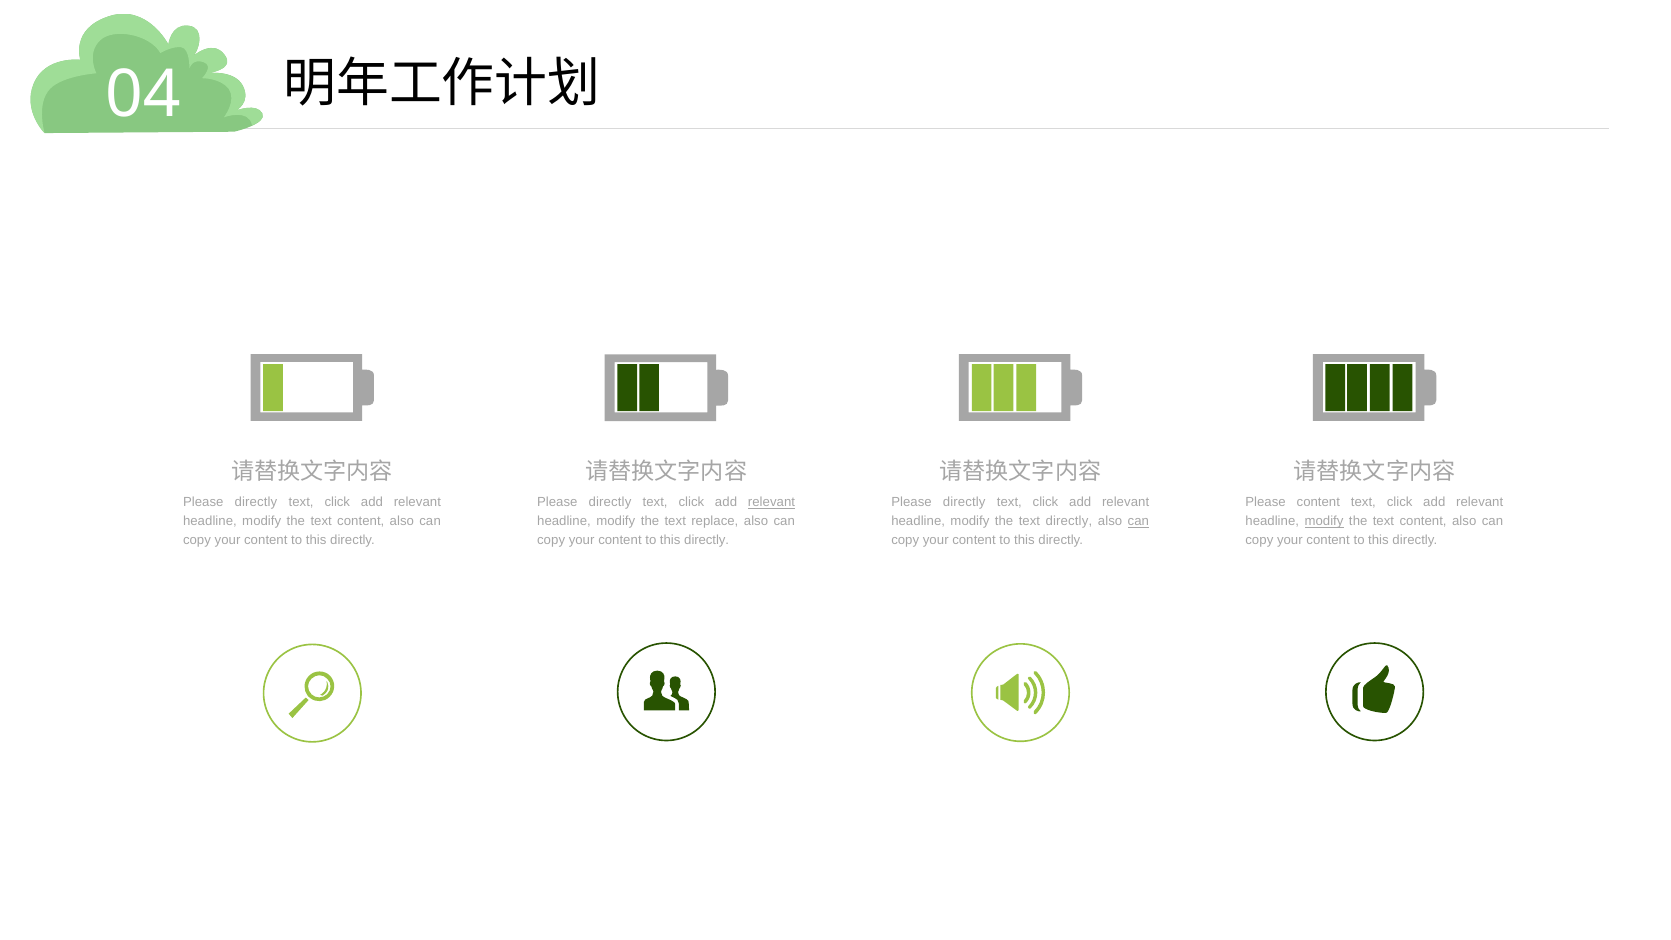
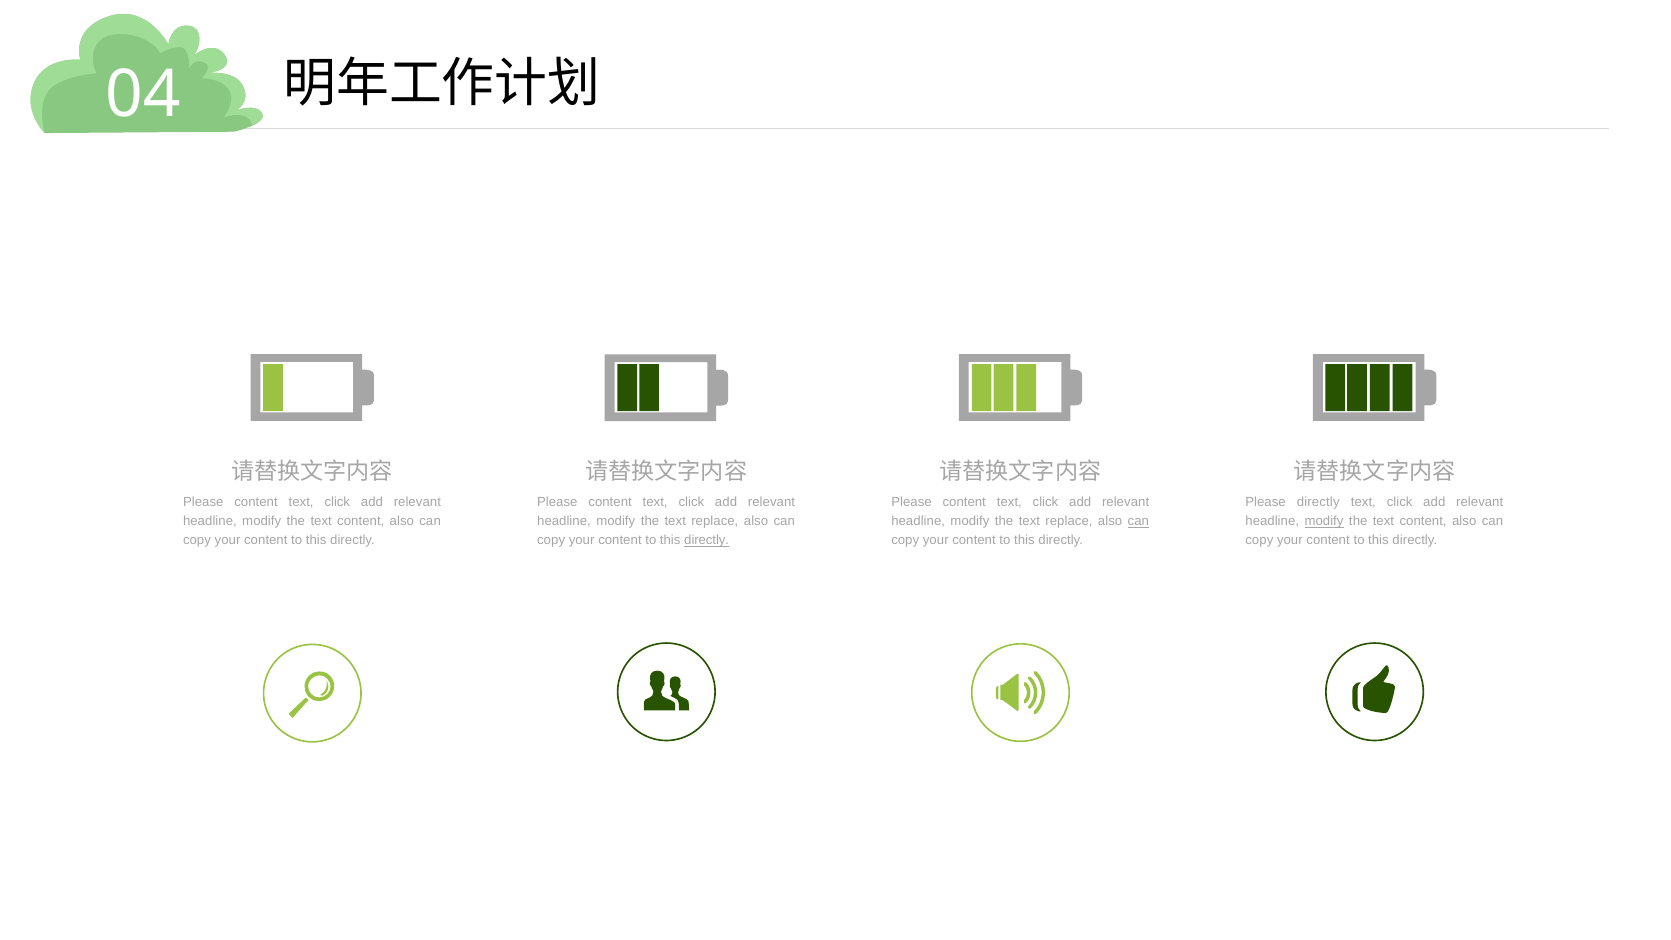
directly at (256, 502): directly -> content
directly at (610, 502): directly -> content
relevant at (772, 502) underline: present -> none
directly at (964, 502): directly -> content
Please content: content -> directly
directly at (1069, 521): directly -> replace
directly at (707, 540) underline: none -> present
